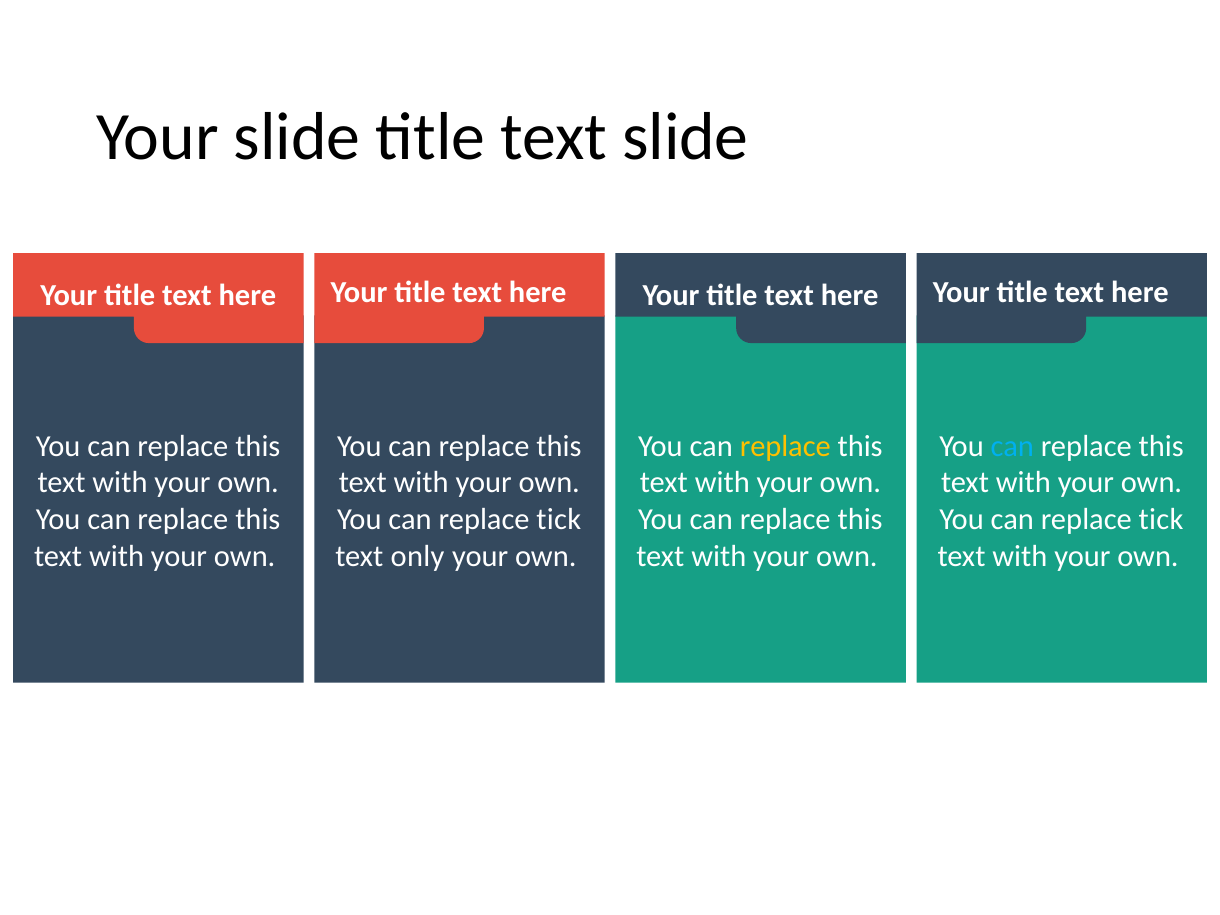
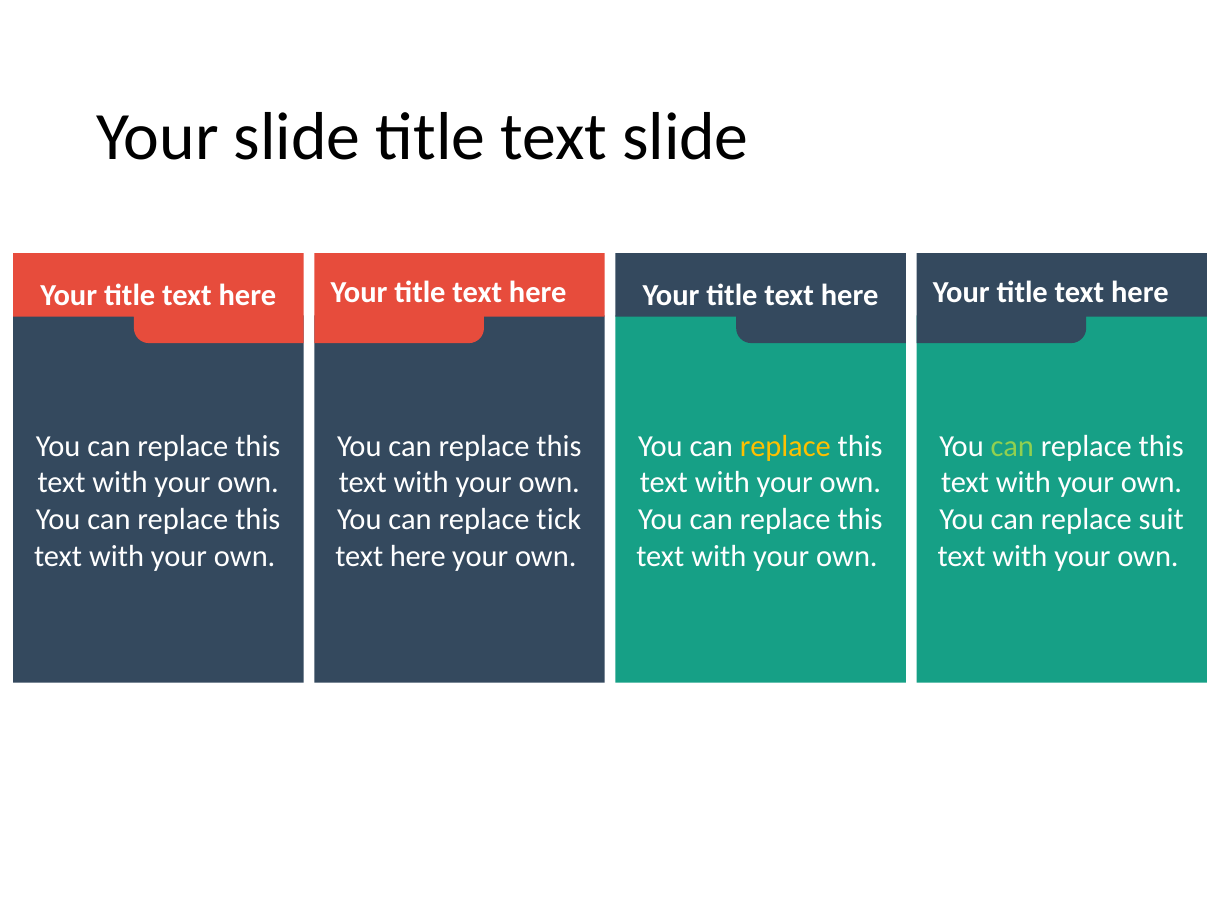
can at (1012, 446) colour: light blue -> light green
tick at (1161, 519): tick -> suit
only at (418, 556): only -> here
